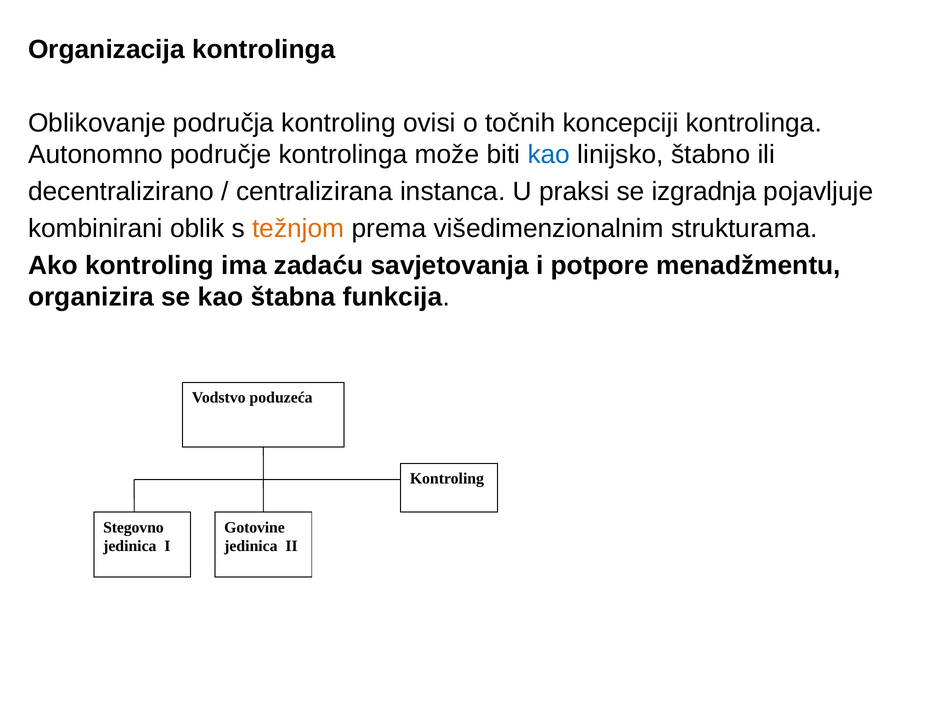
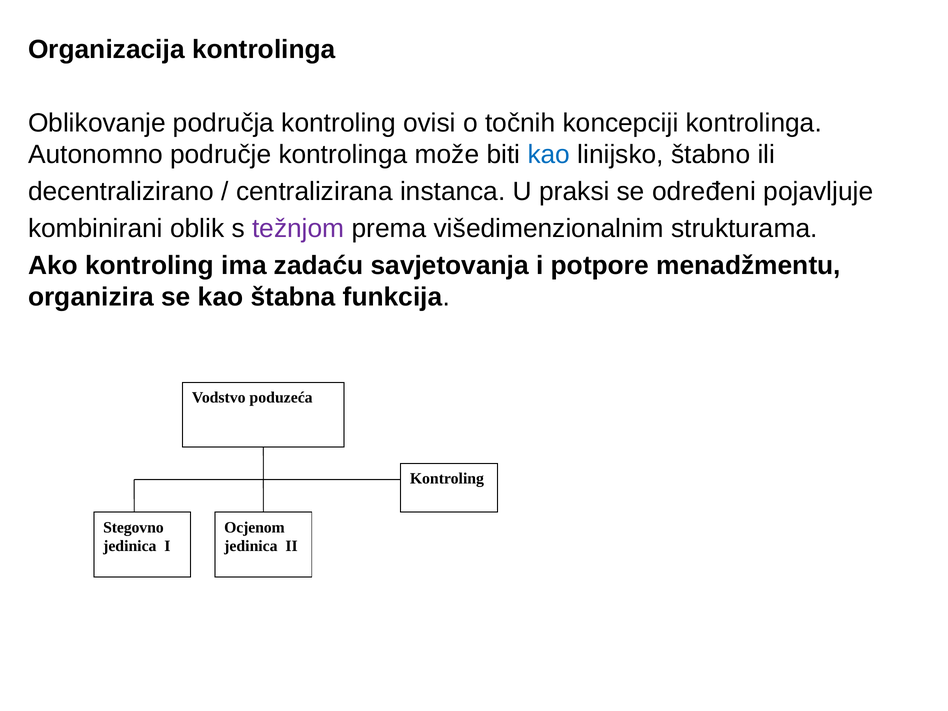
izgradnja: izgradnja -> određeni
težnjom colour: orange -> purple
Gotovine: Gotovine -> Ocjenom
